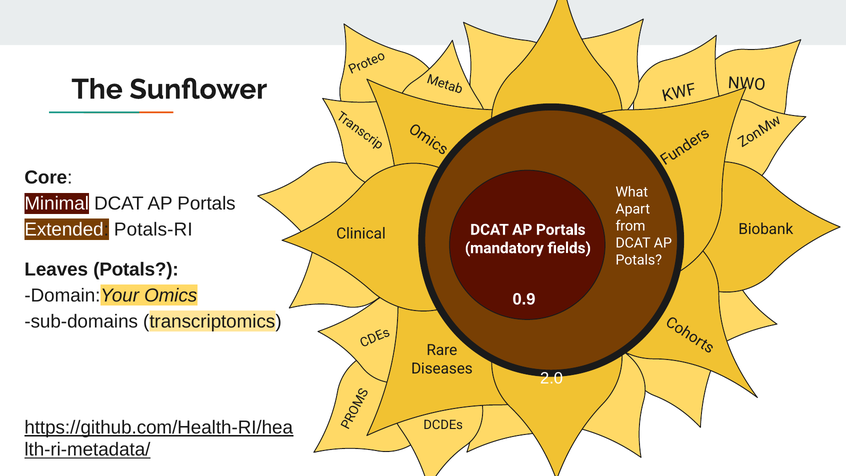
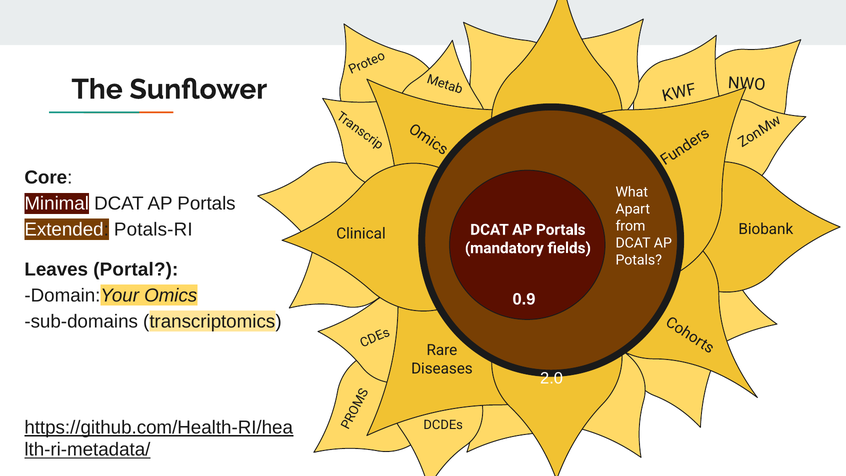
Leaves Potals: Potals -> Portal
